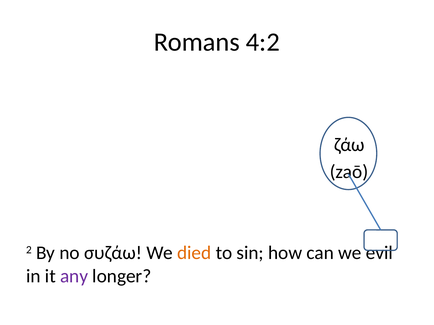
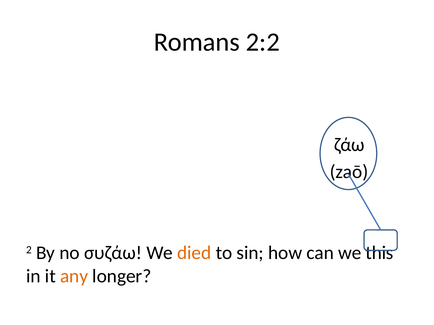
4:2: 4:2 -> 2:2
evil: evil -> this
any colour: purple -> orange
